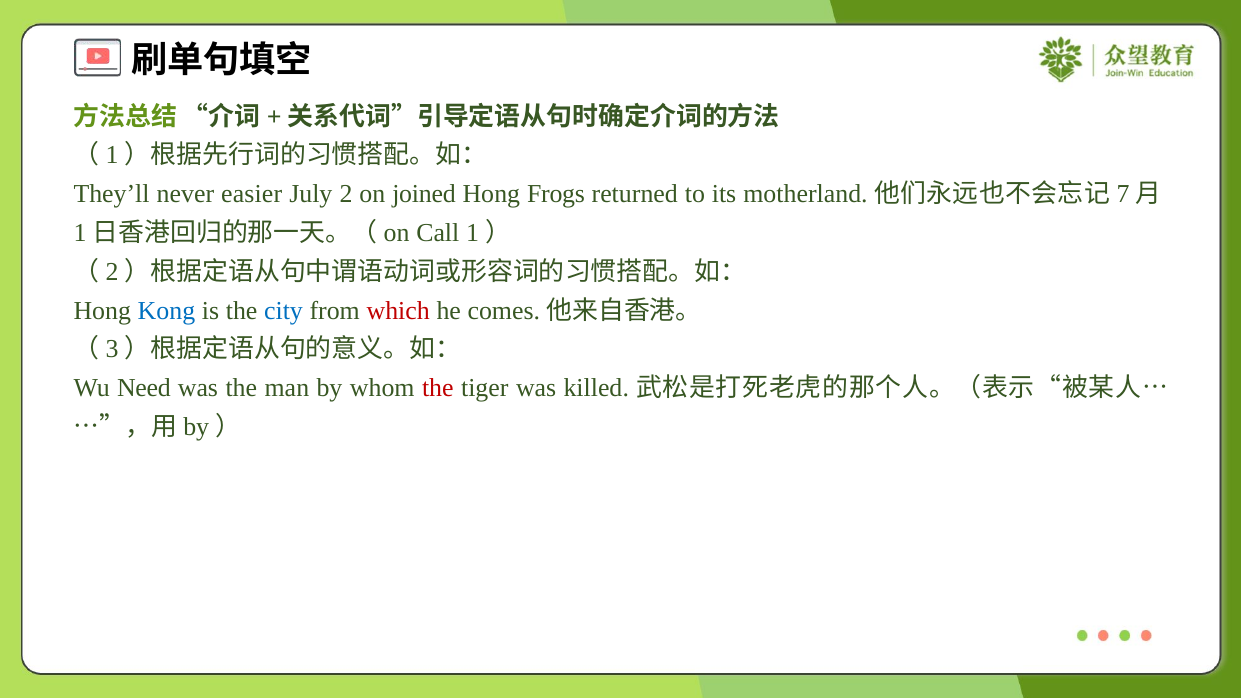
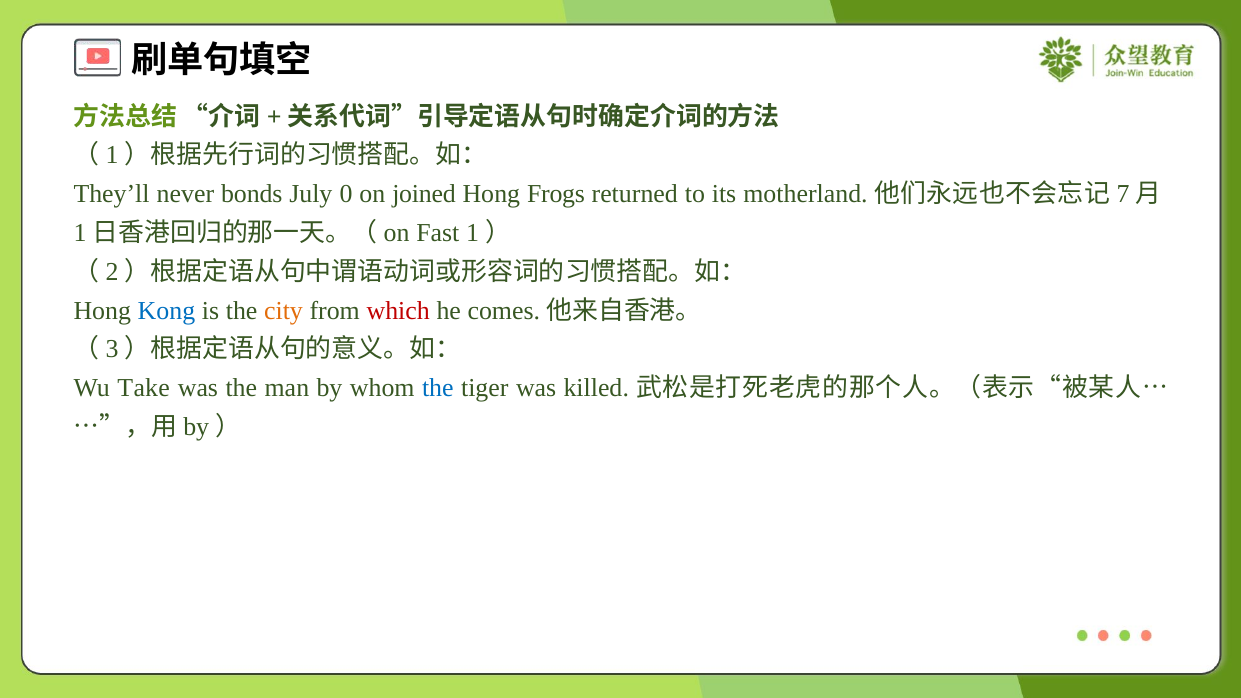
easier: easier -> bonds
2: 2 -> 0
Call: Call -> Fast
city colour: blue -> orange
Need: Need -> Take
the at (438, 388) colour: red -> blue
